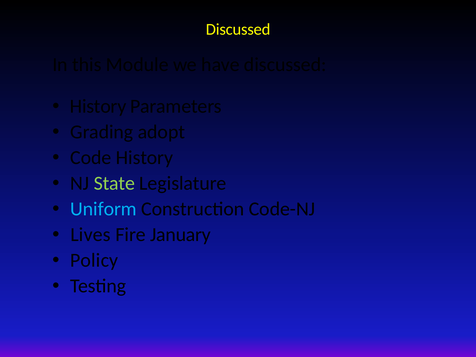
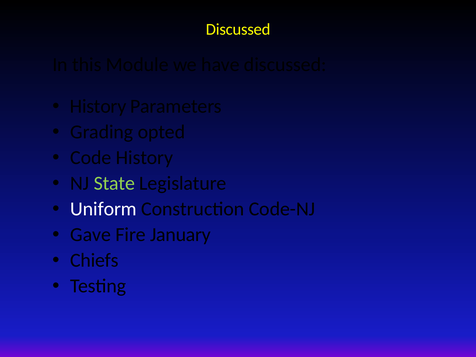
adopt: adopt -> opted
Uniform colour: light blue -> white
Lives: Lives -> Gave
Policy: Policy -> Chiefs
